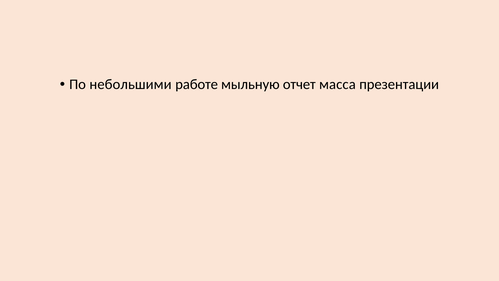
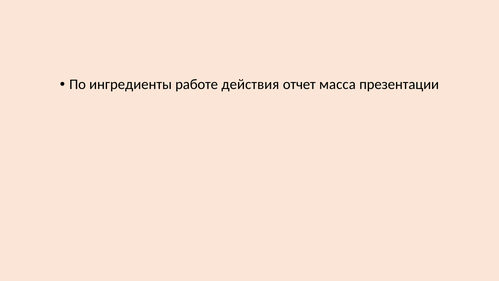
небольшими: небольшими -> ингредиенты
мыльную: мыльную -> действия
